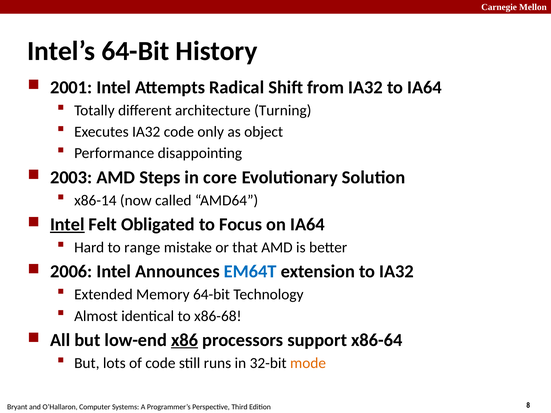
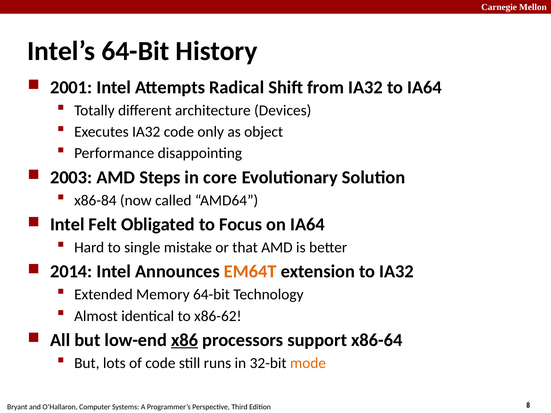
Turning: Turning -> Devices
x86-14: x86-14 -> x86-84
Intel at (67, 225) underline: present -> none
range: range -> single
2006: 2006 -> 2014
EM64T colour: blue -> orange
x86-68: x86-68 -> x86-62
